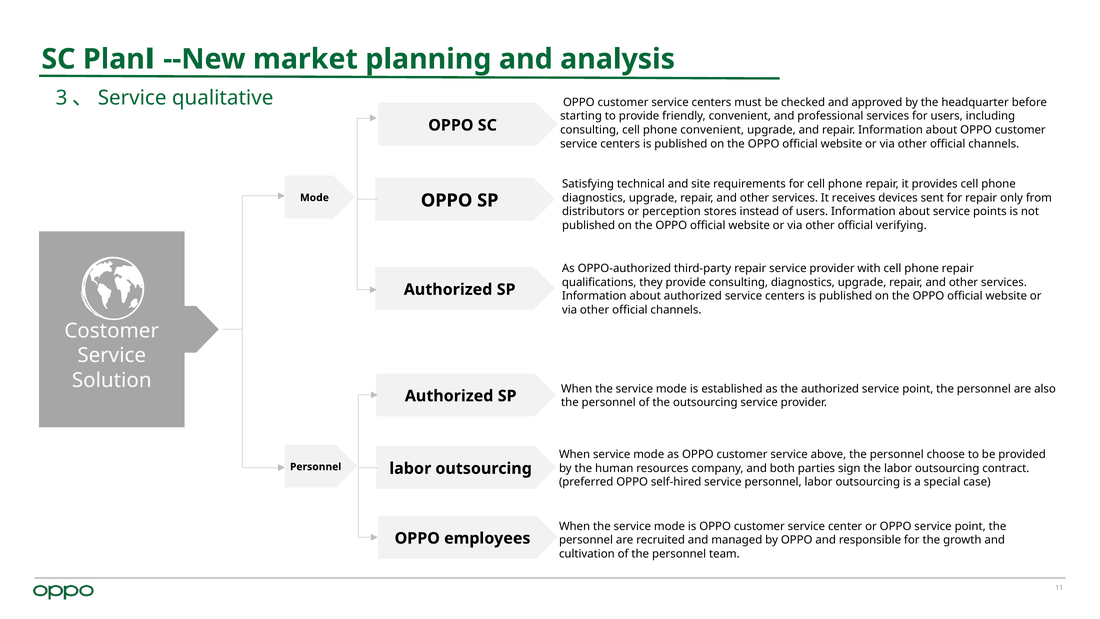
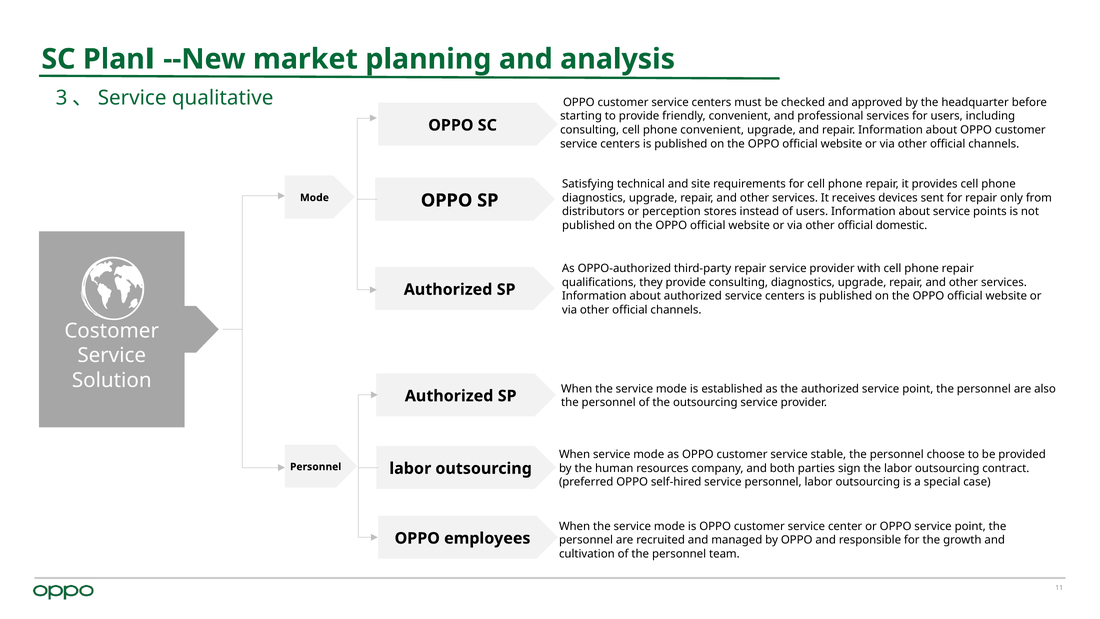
verifying: verifying -> domestic
above: above -> stable
